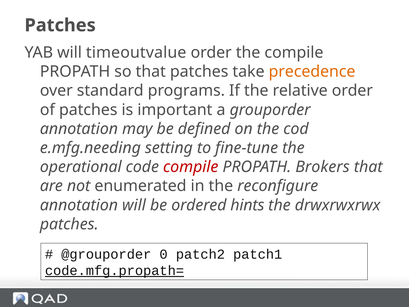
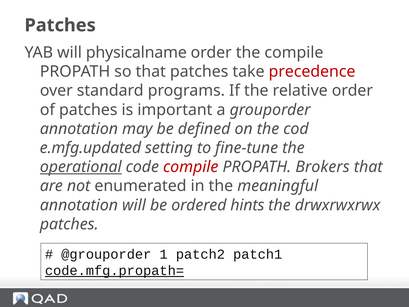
timeoutvalue: timeoutvalue -> physicalname
precedence colour: orange -> red
e.mfg.needing: e.mfg.needing -> e.mfg.updated
operational underline: none -> present
reconfigure: reconfigure -> meaningful
0: 0 -> 1
